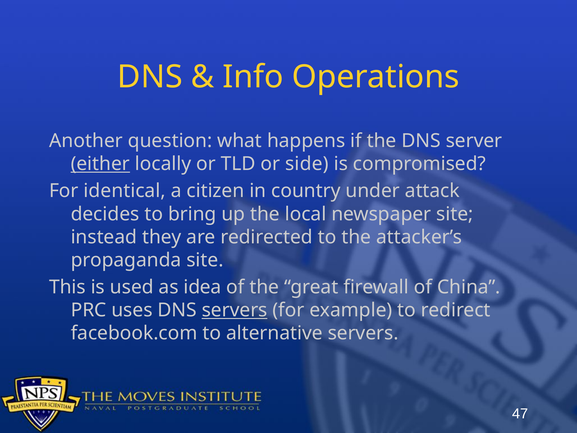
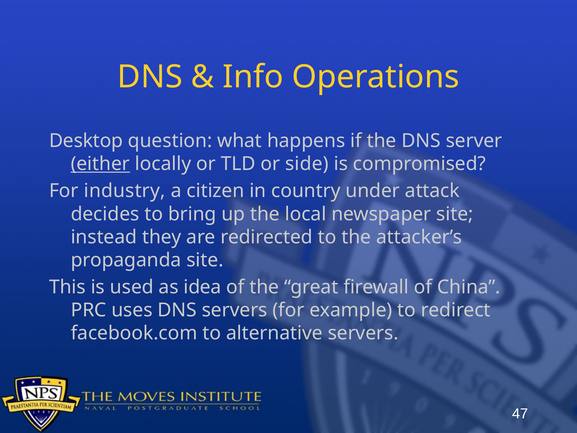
Another: Another -> Desktop
identical: identical -> industry
servers at (235, 310) underline: present -> none
